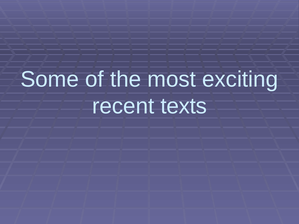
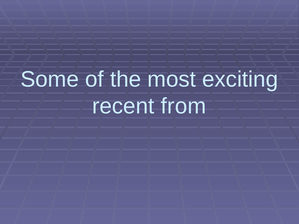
texts: texts -> from
